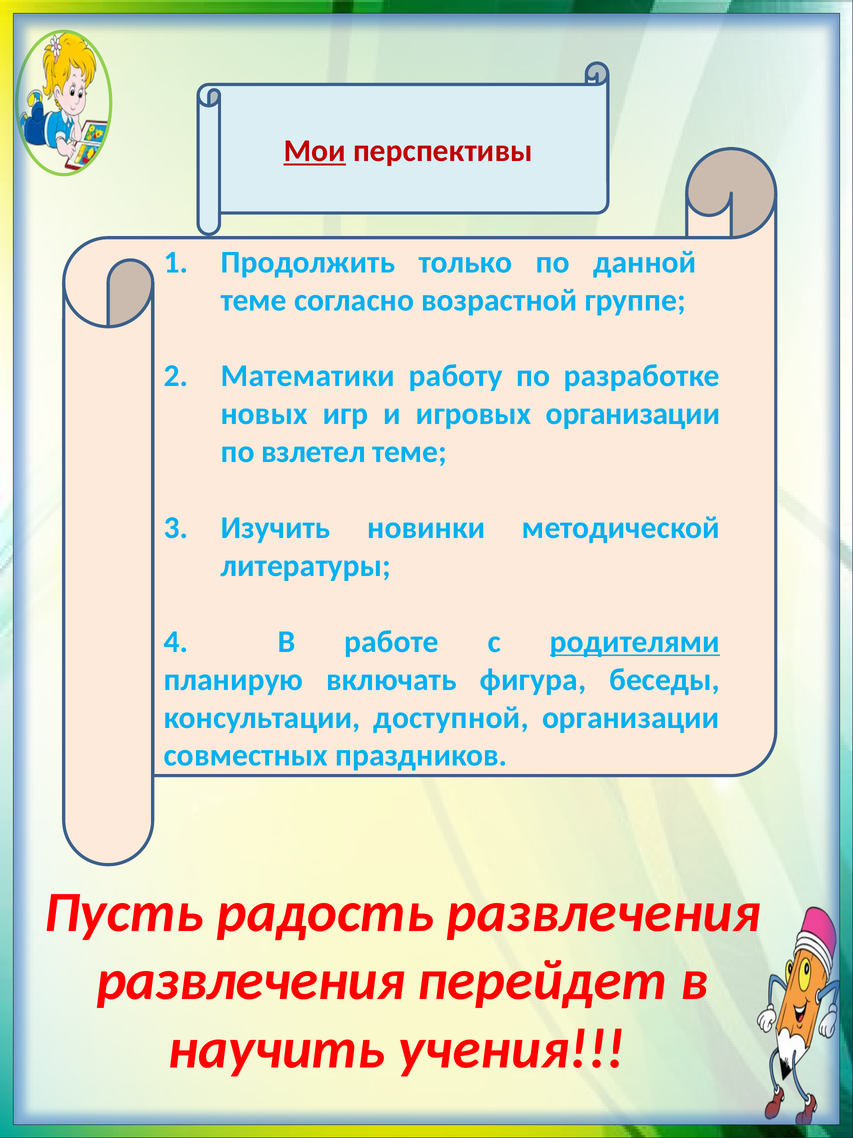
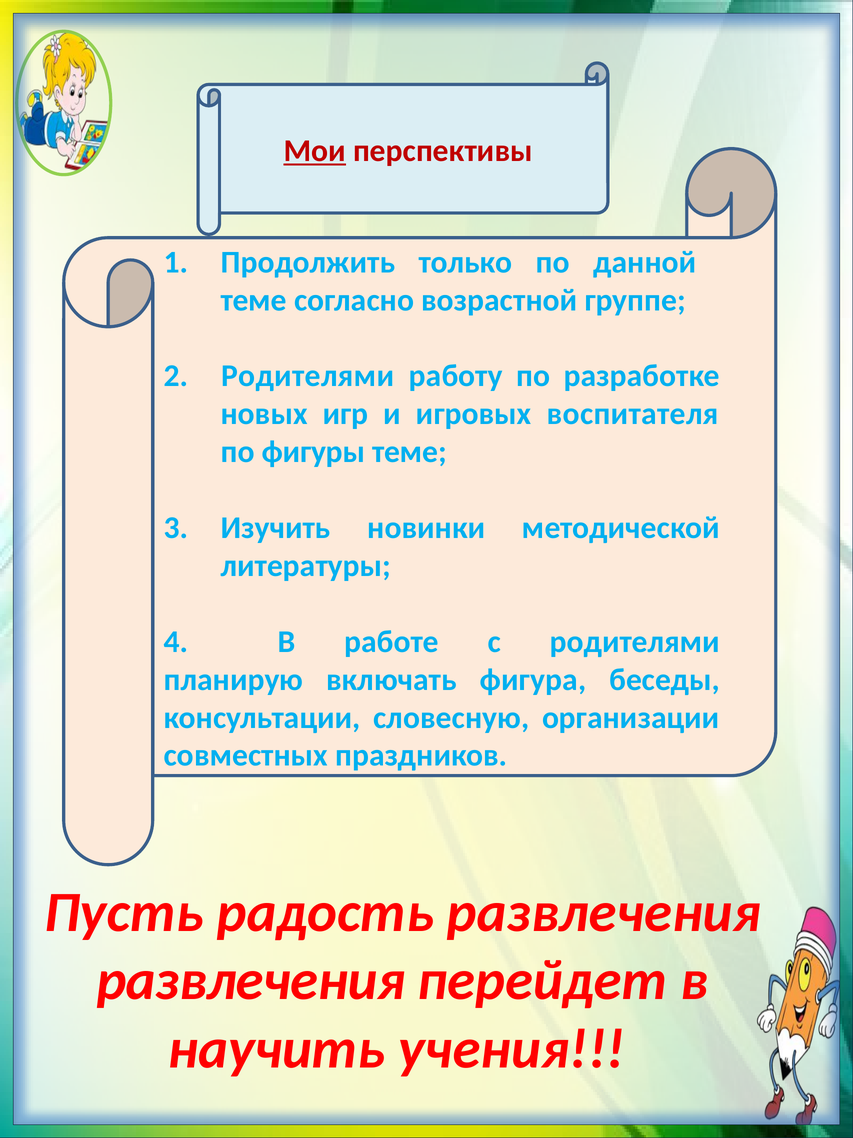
Математики at (308, 376): Математики -> Родителями
игровых организации: организации -> воспитателя
взлетел: взлетел -> фигуры
родителями at (635, 641) underline: present -> none
доступной: доступной -> словесную
